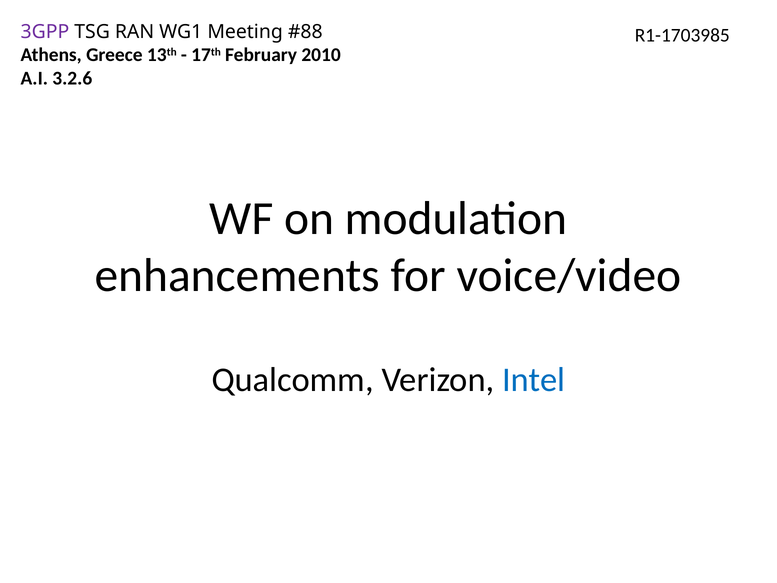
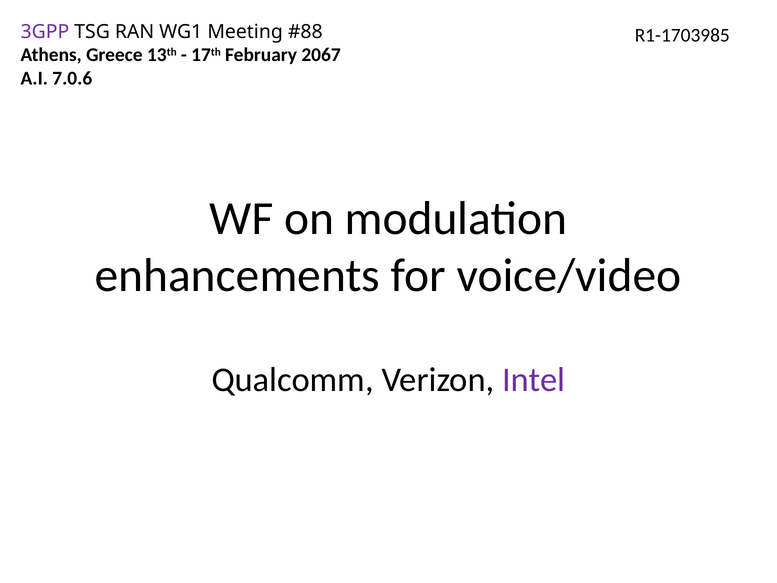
2010: 2010 -> 2067
3.2.6: 3.2.6 -> 7.0.6
Intel colour: blue -> purple
